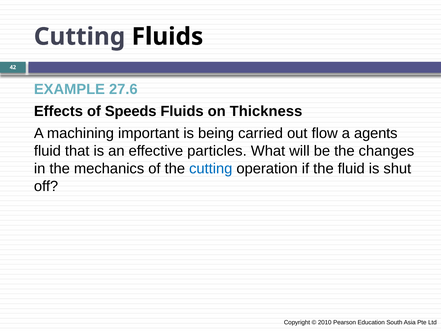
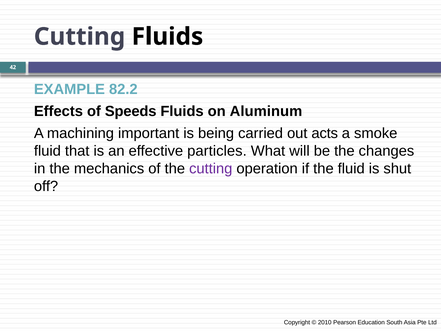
27.6: 27.6 -> 82.2
Thickness: Thickness -> Aluminum
flow: flow -> acts
agents: agents -> smoke
cutting at (211, 168) colour: blue -> purple
